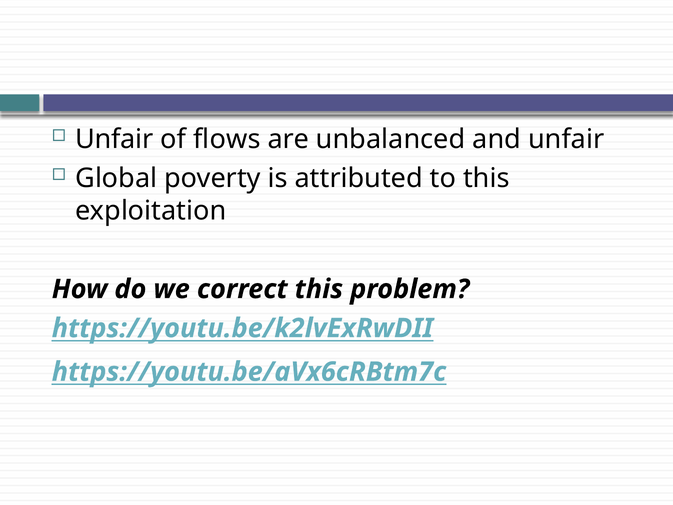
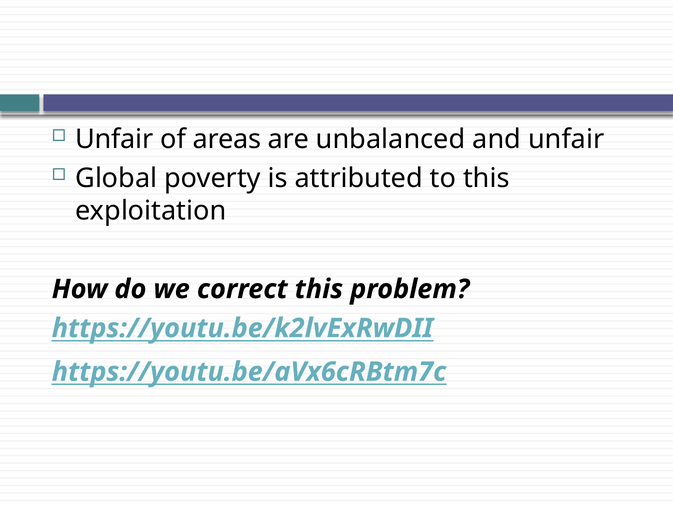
flows: flows -> areas
